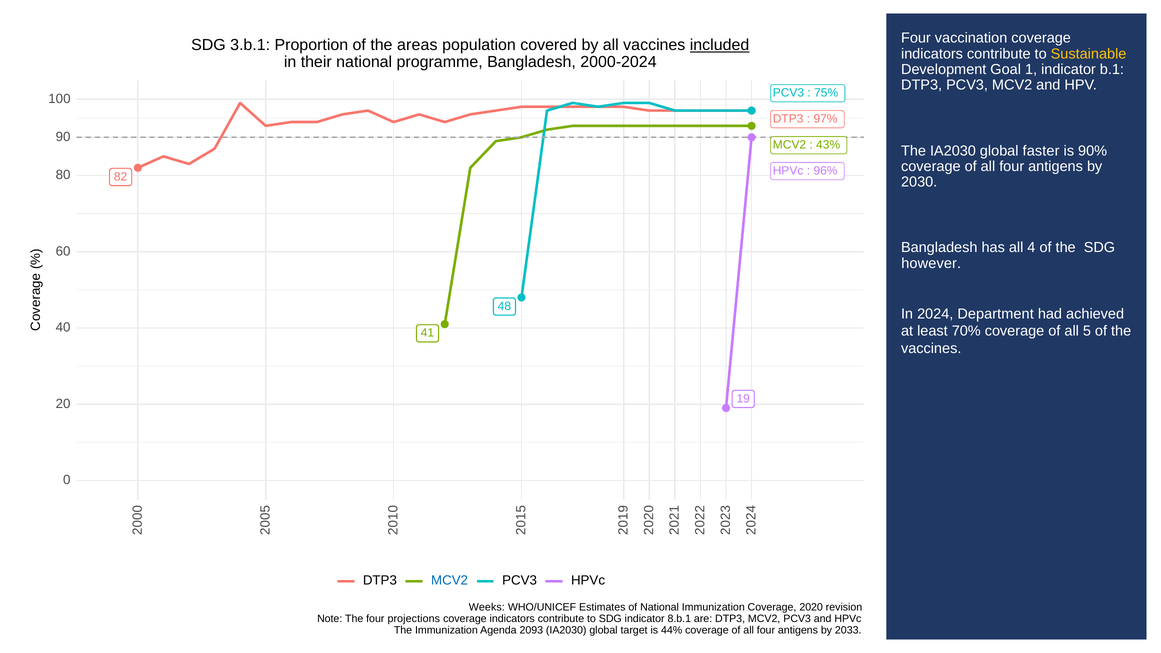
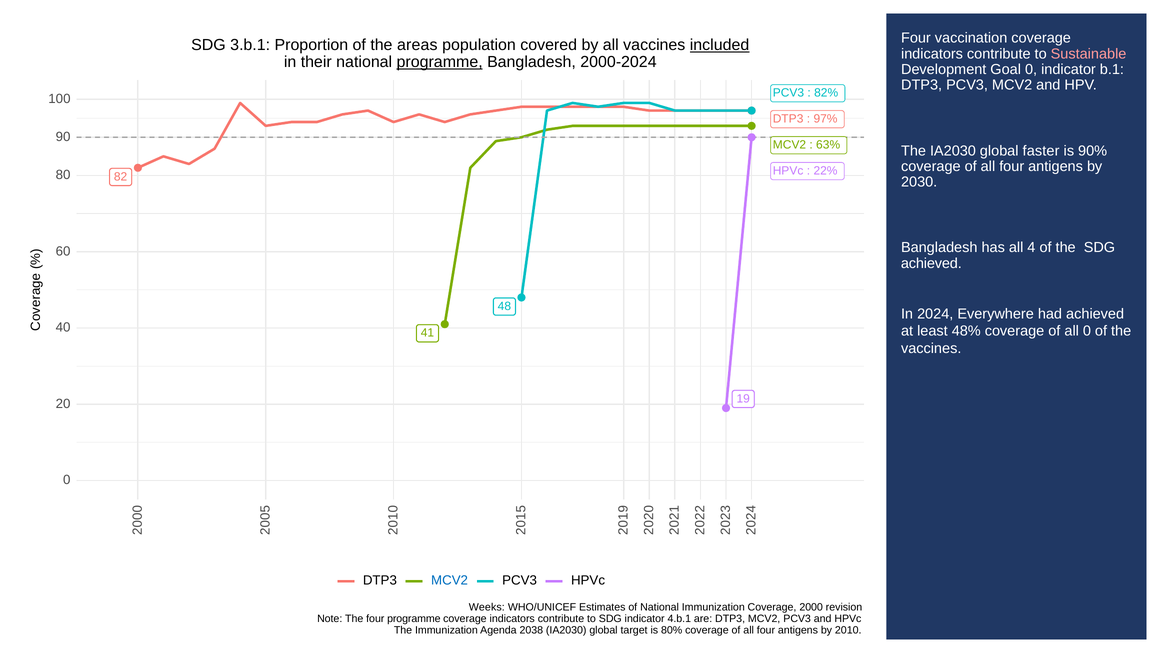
Sustainable colour: yellow -> pink
programme at (440, 62) underline: none -> present
Goal 1: 1 -> 0
75%: 75% -> 82%
43%: 43% -> 63%
96%: 96% -> 22%
however at (931, 263): however -> achieved
Department: Department -> Everywhere
70%: 70% -> 48%
all 5: 5 -> 0
2020: 2020 -> 2000
four projections: projections -> programme
8.b.1: 8.b.1 -> 4.b.1
2093: 2093 -> 2038
44%: 44% -> 80%
2033: 2033 -> 2010
